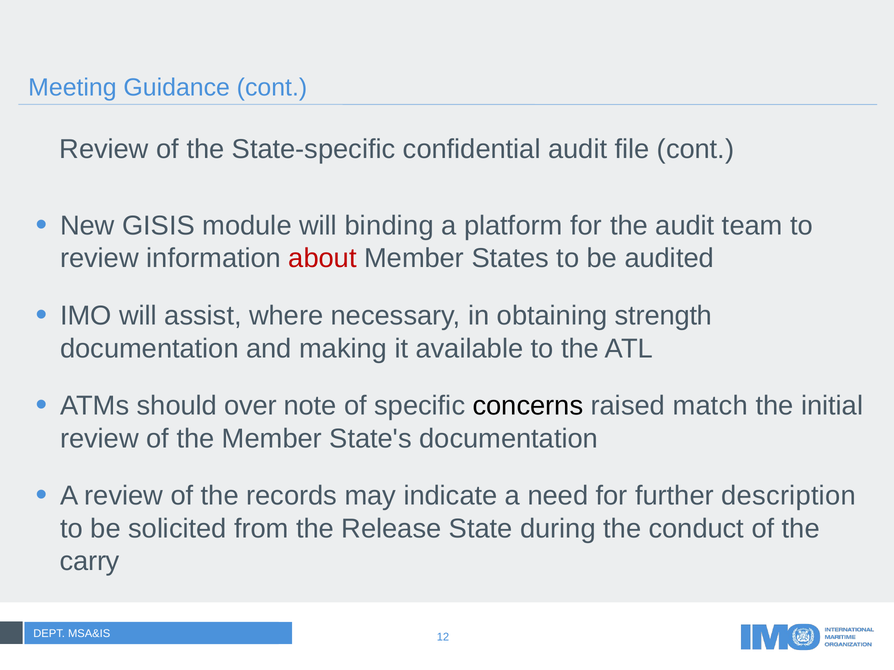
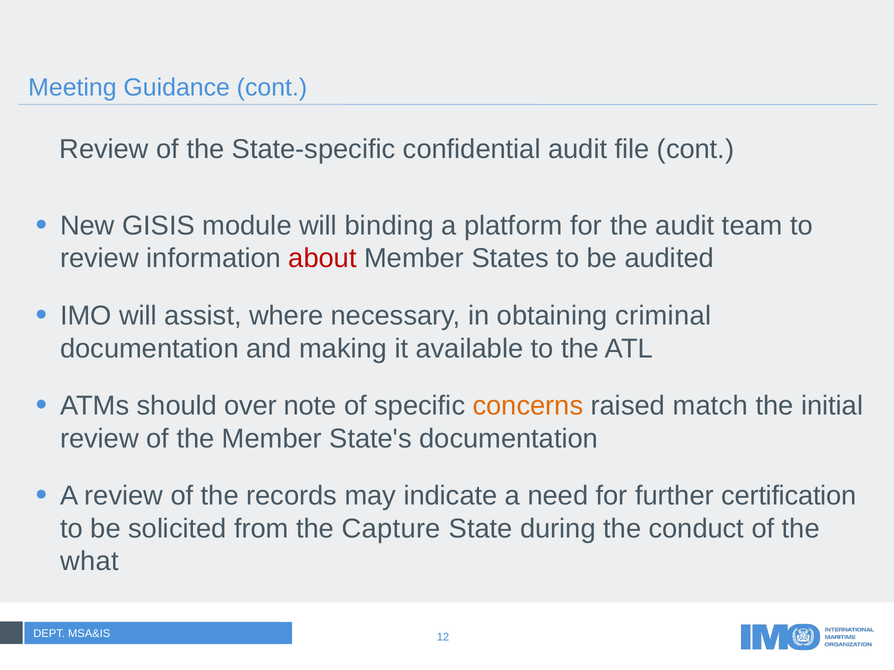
strength: strength -> criminal
concerns colour: black -> orange
description: description -> certification
Release: Release -> Capture
carry: carry -> what
